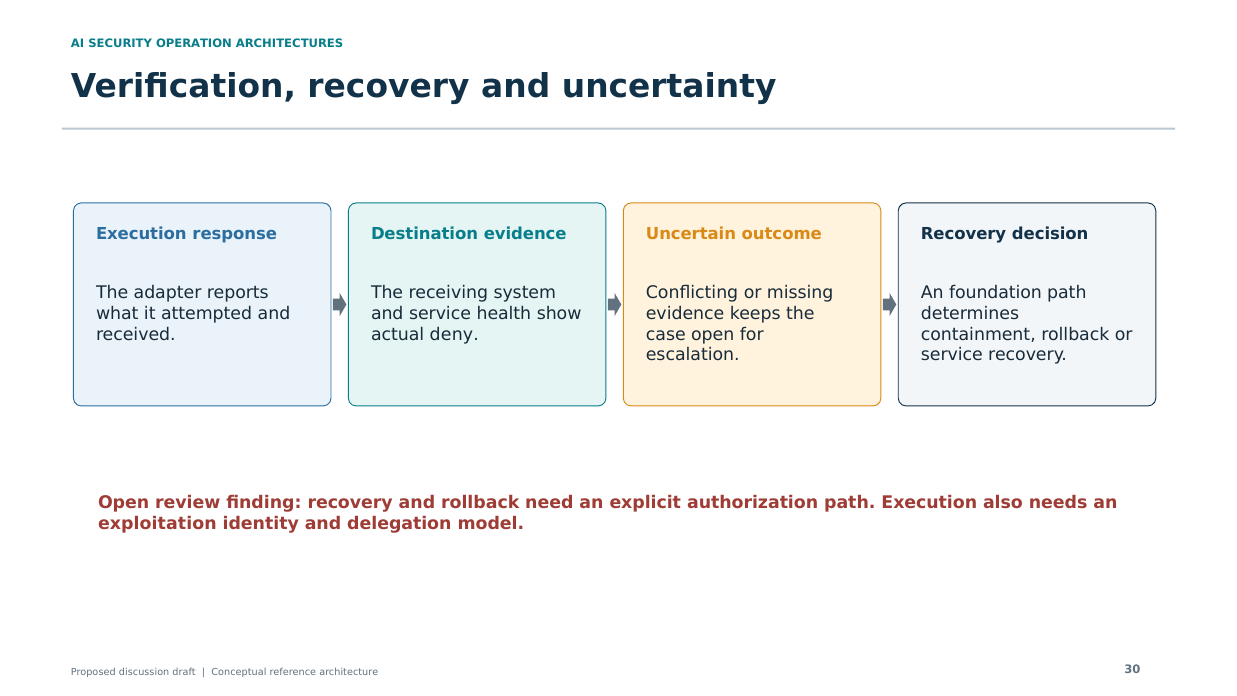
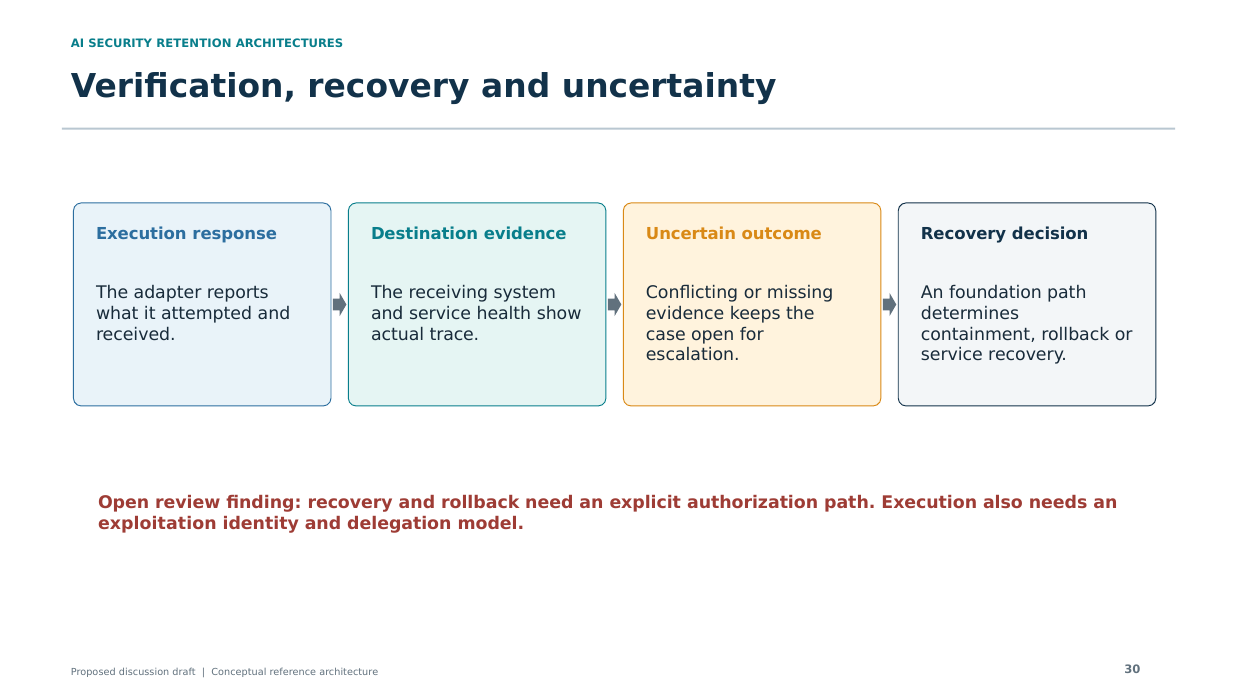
OPERATION: OPERATION -> RETENTION
deny: deny -> trace
